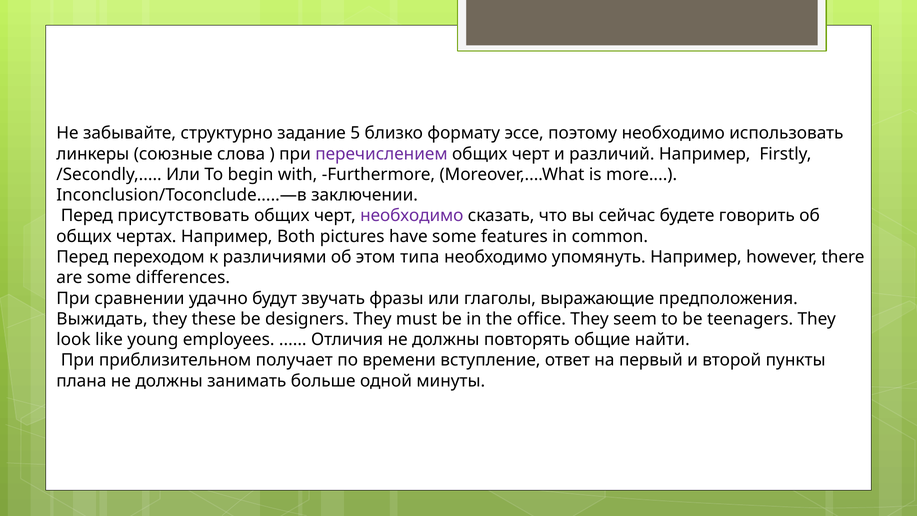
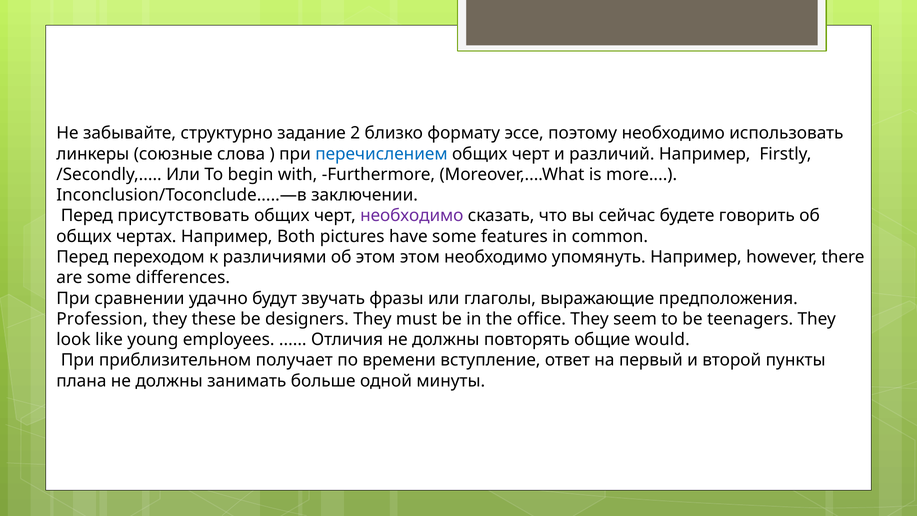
5: 5 -> 2
перечислением colour: purple -> blue
этом типа: типа -> этом
Выжидать: Выжидать -> Profession
найти: найти -> would
